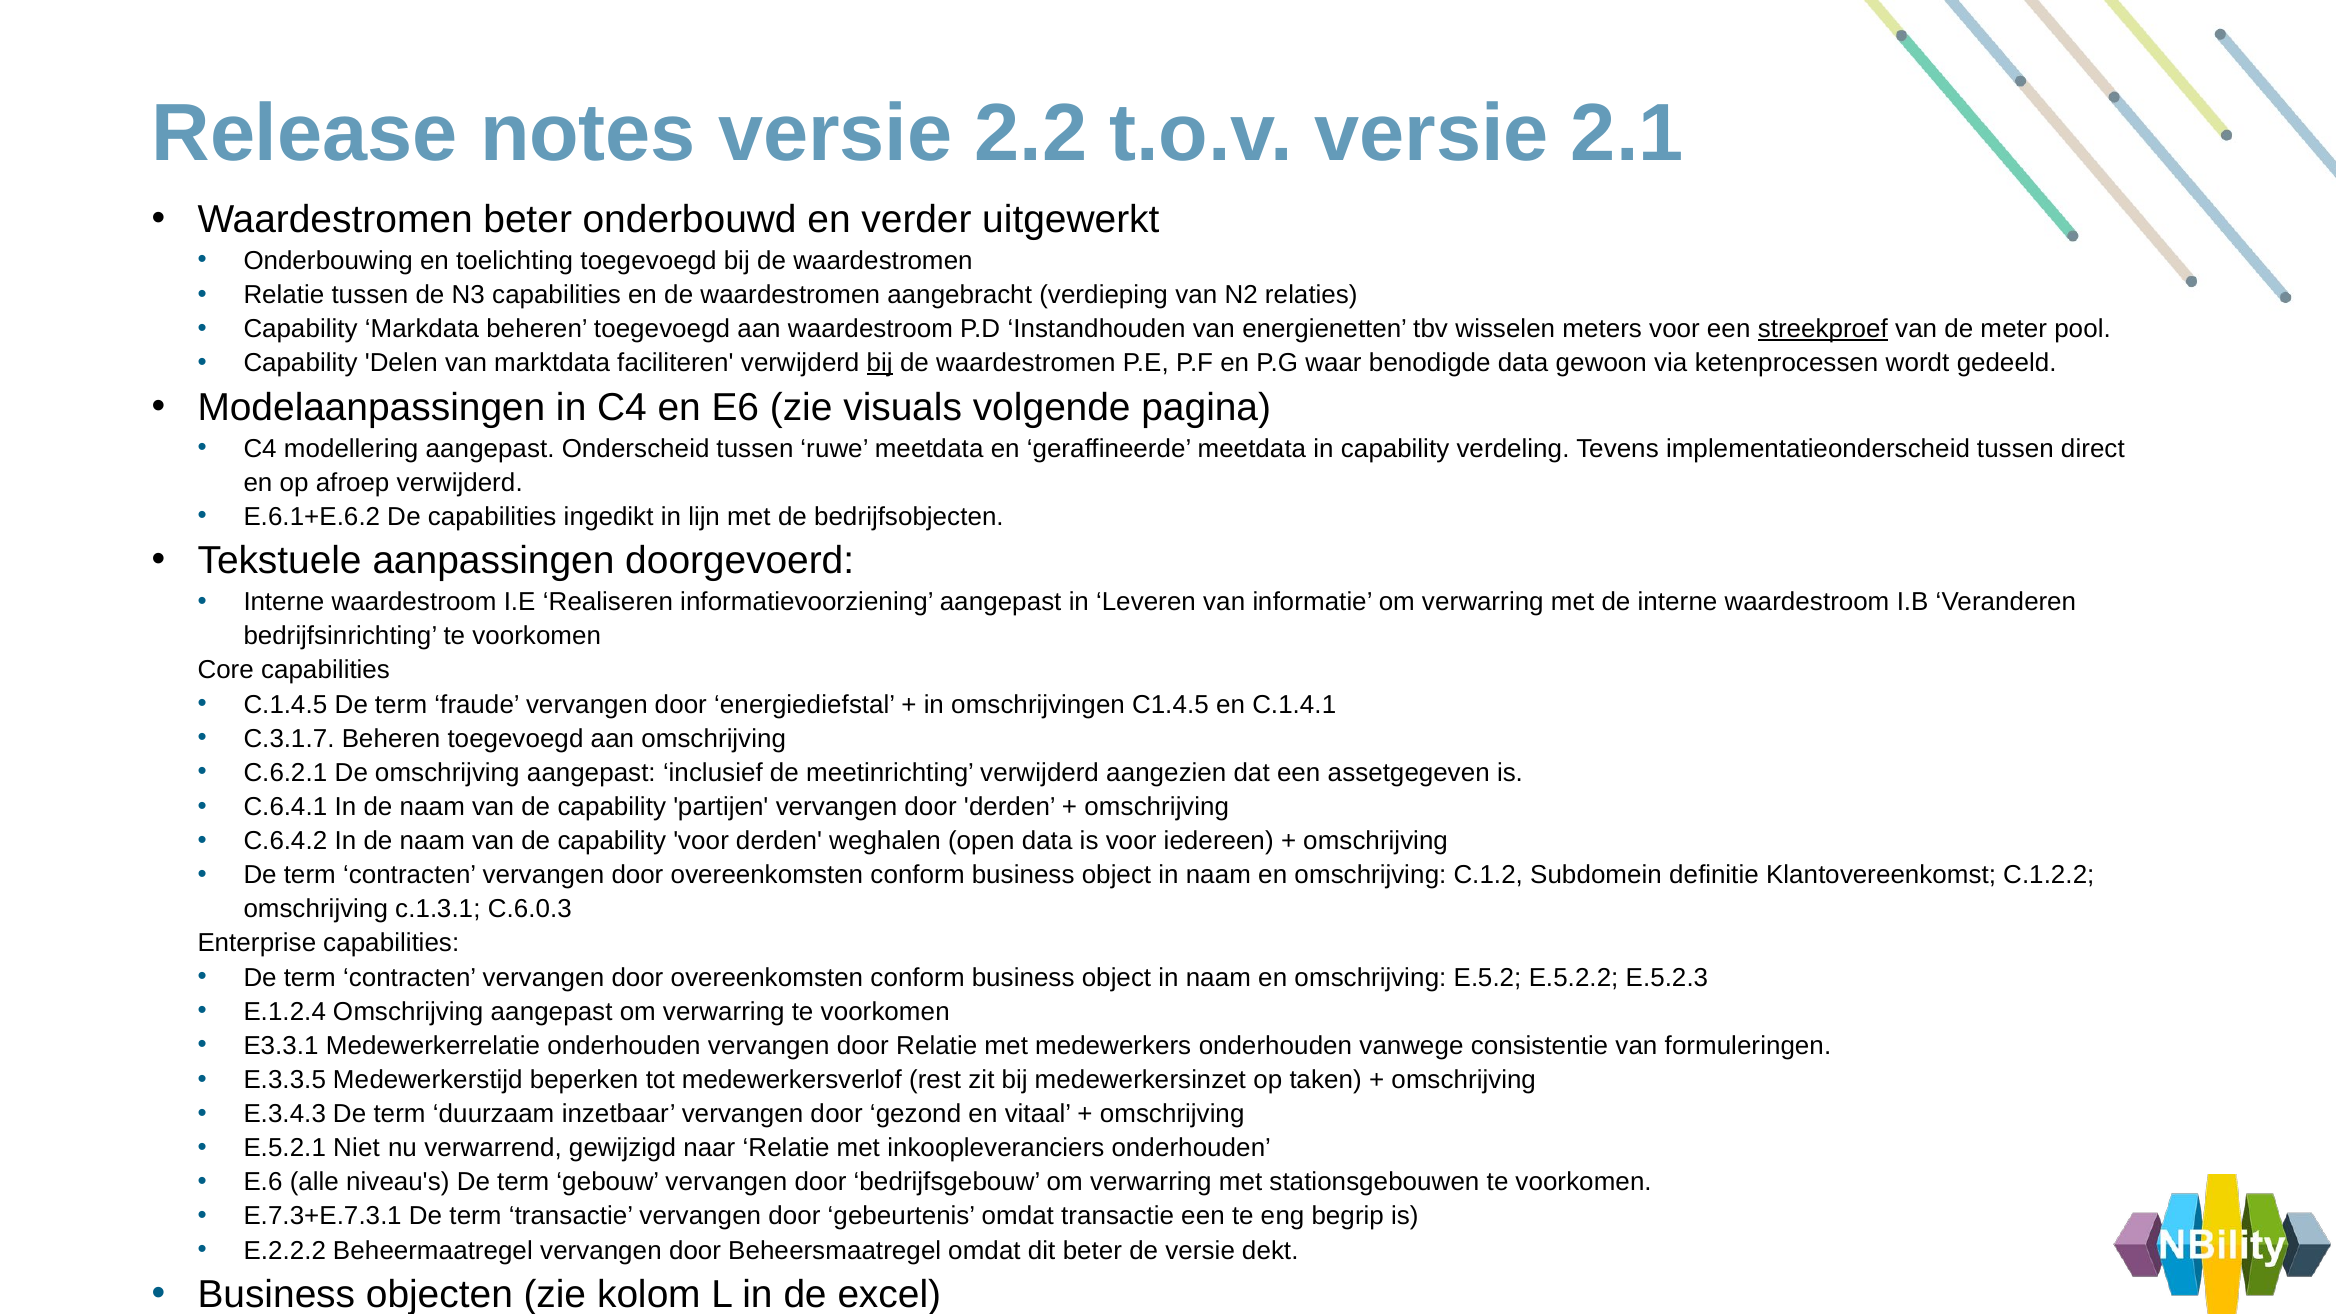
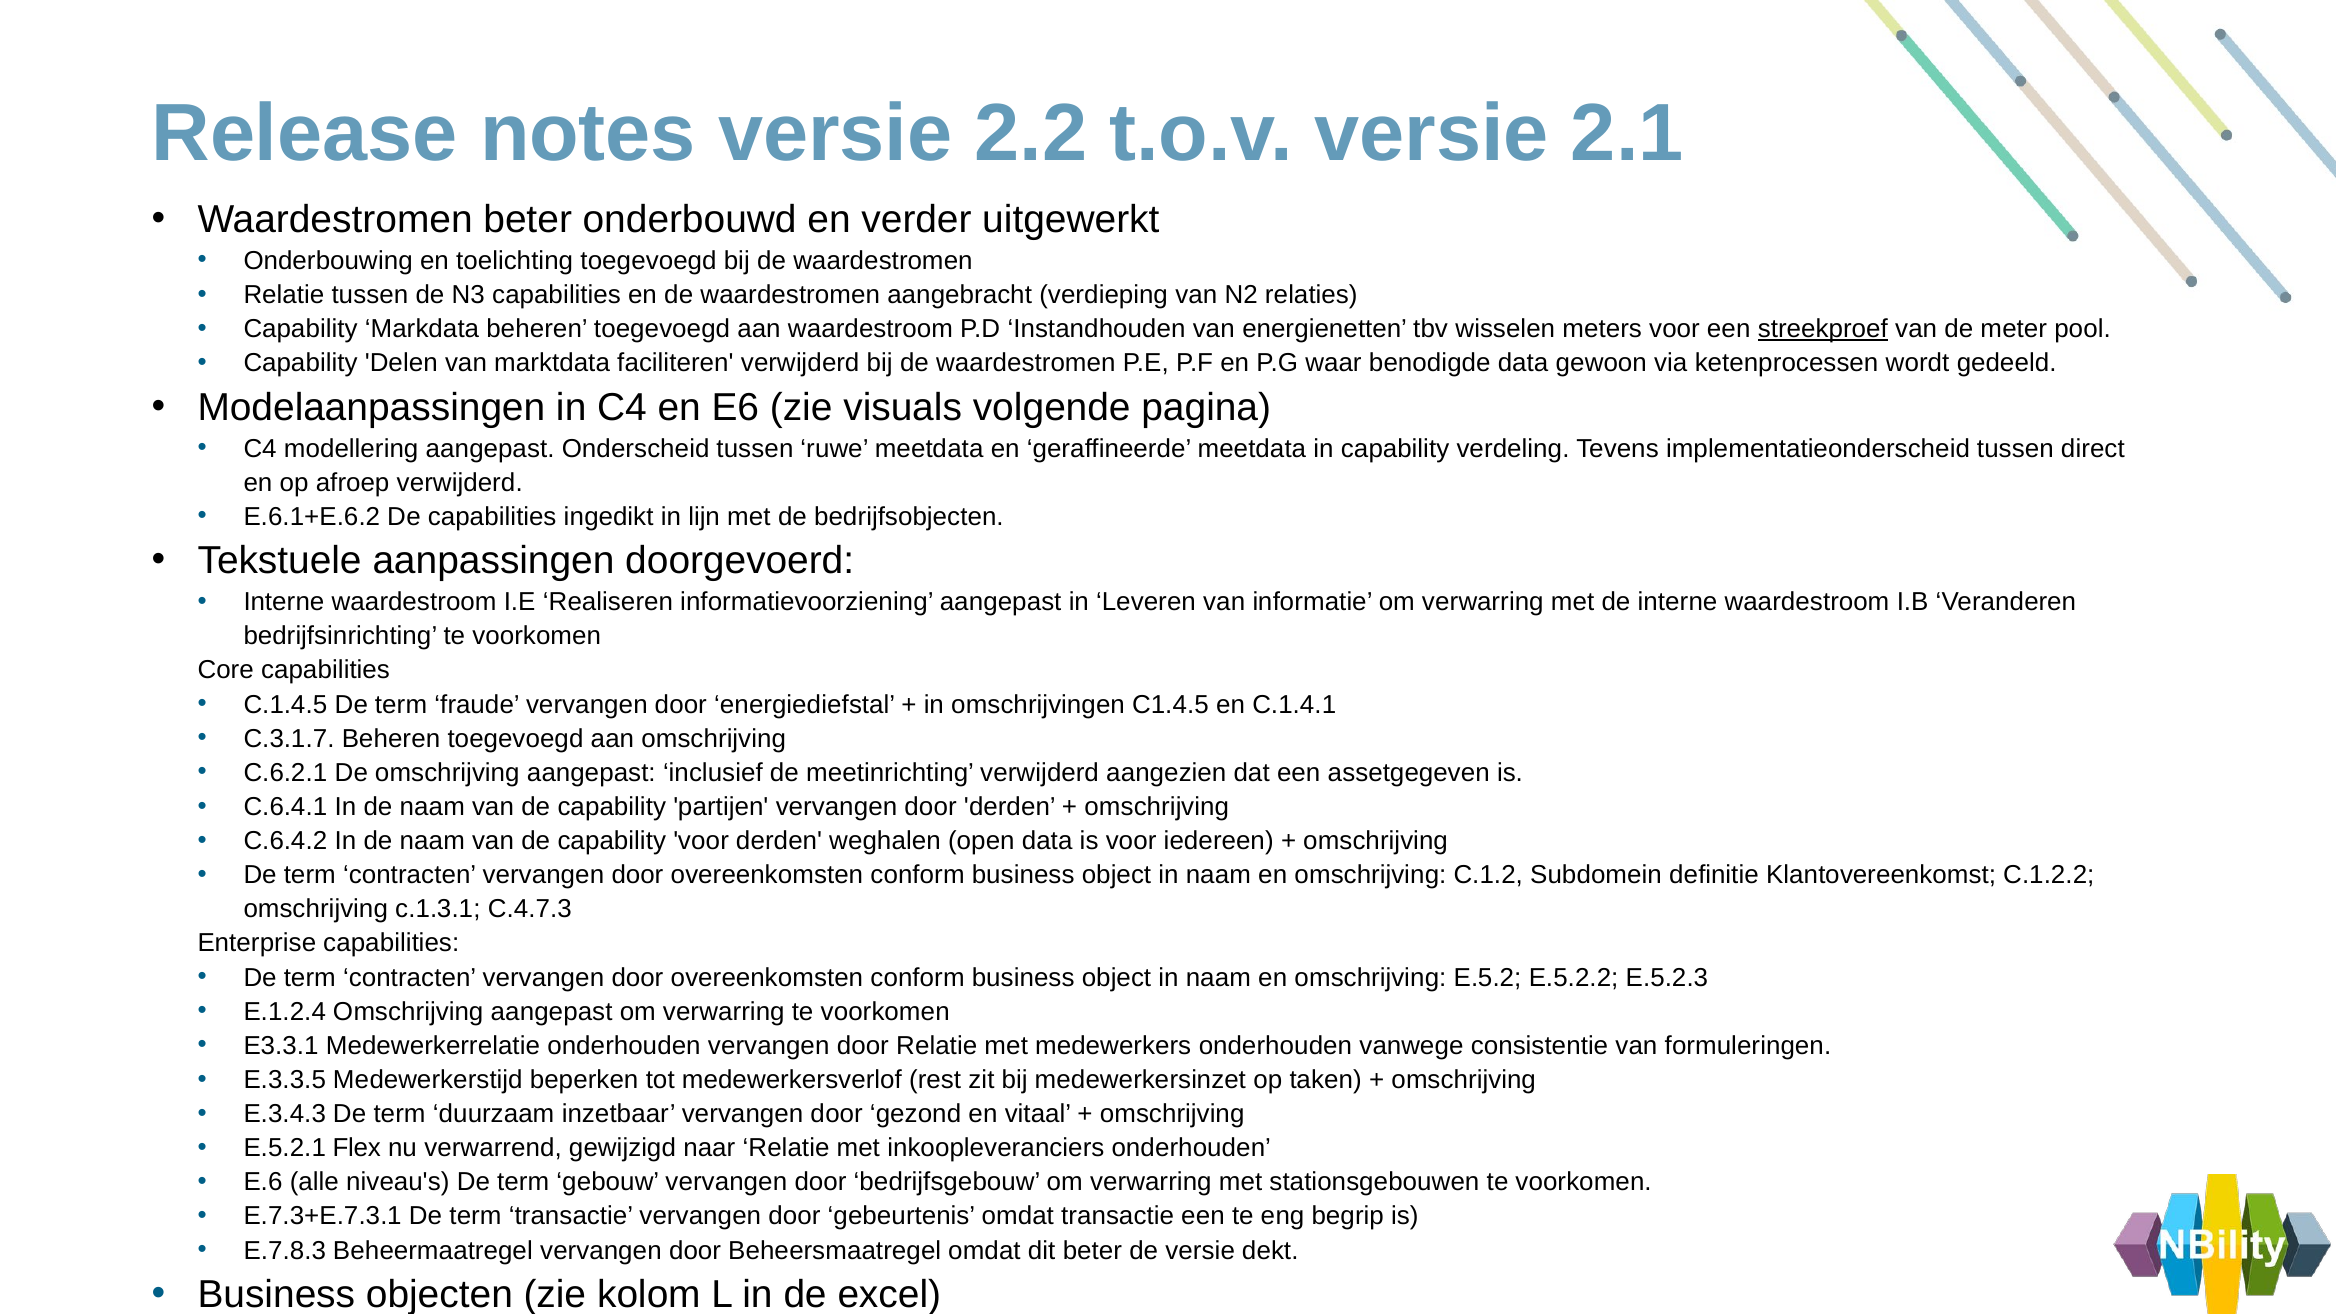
bij at (880, 363) underline: present -> none
C.6.0.3: C.6.0.3 -> C.4.7.3
Niet: Niet -> Flex
E.2.2.2: E.2.2.2 -> E.7.8.3
